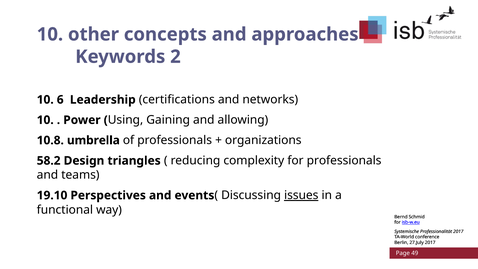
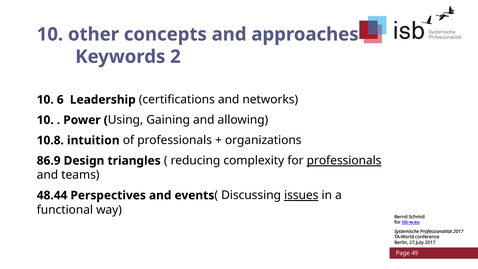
umbrella: umbrella -> intuition
58.2: 58.2 -> 86.9
professionals at (344, 161) underline: none -> present
19.10: 19.10 -> 48.44
